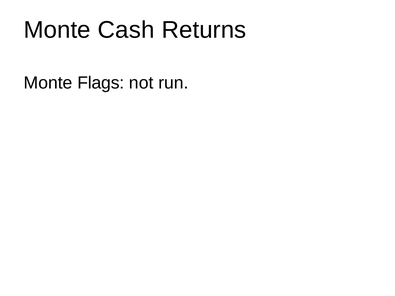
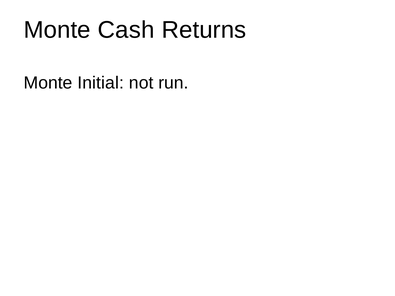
Flags: Flags -> Initial
